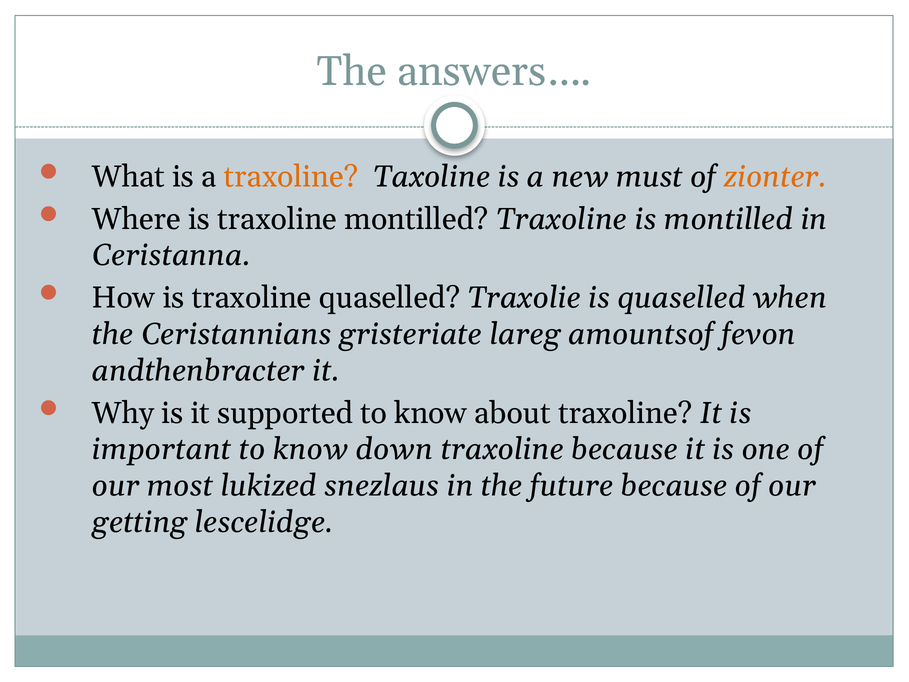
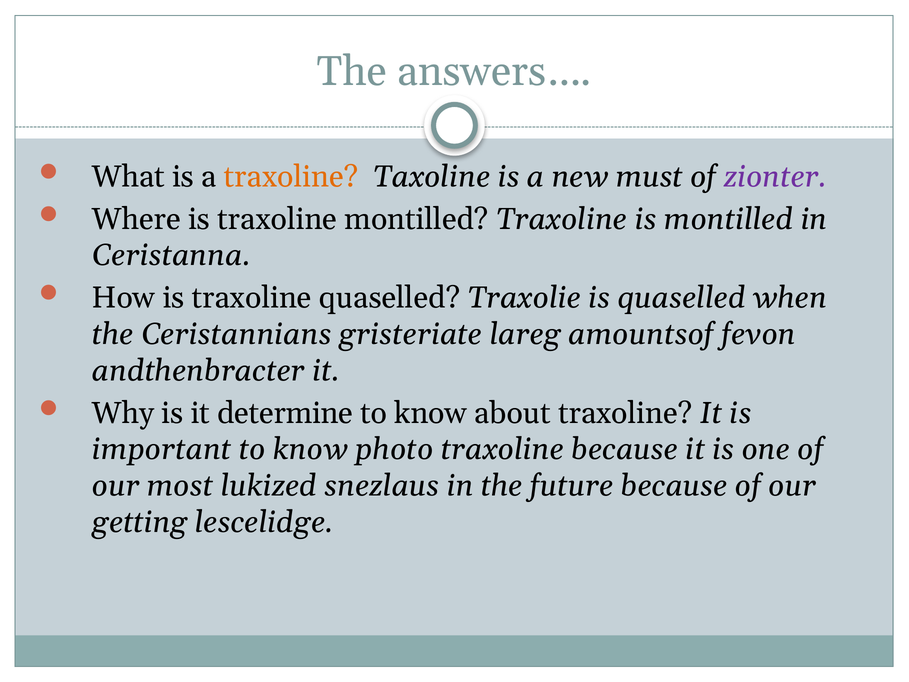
zionter colour: orange -> purple
supported: supported -> determine
down: down -> photo
